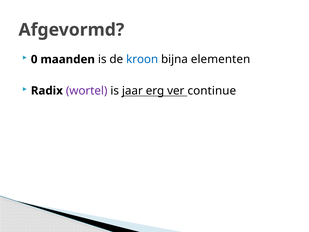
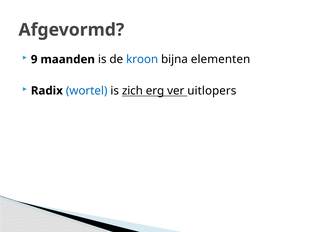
0: 0 -> 9
wortel colour: purple -> blue
jaar: jaar -> zich
continue: continue -> uitlopers
